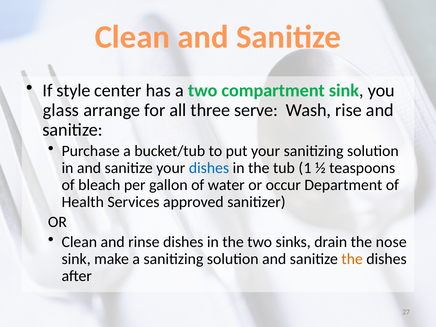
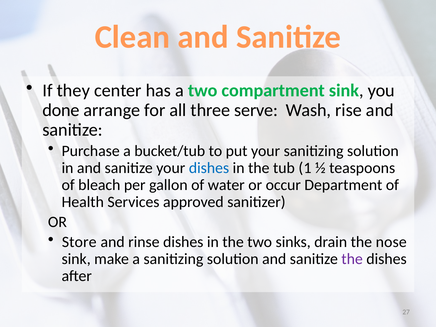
style: style -> they
glass: glass -> done
Clean at (79, 242): Clean -> Store
the at (352, 259) colour: orange -> purple
